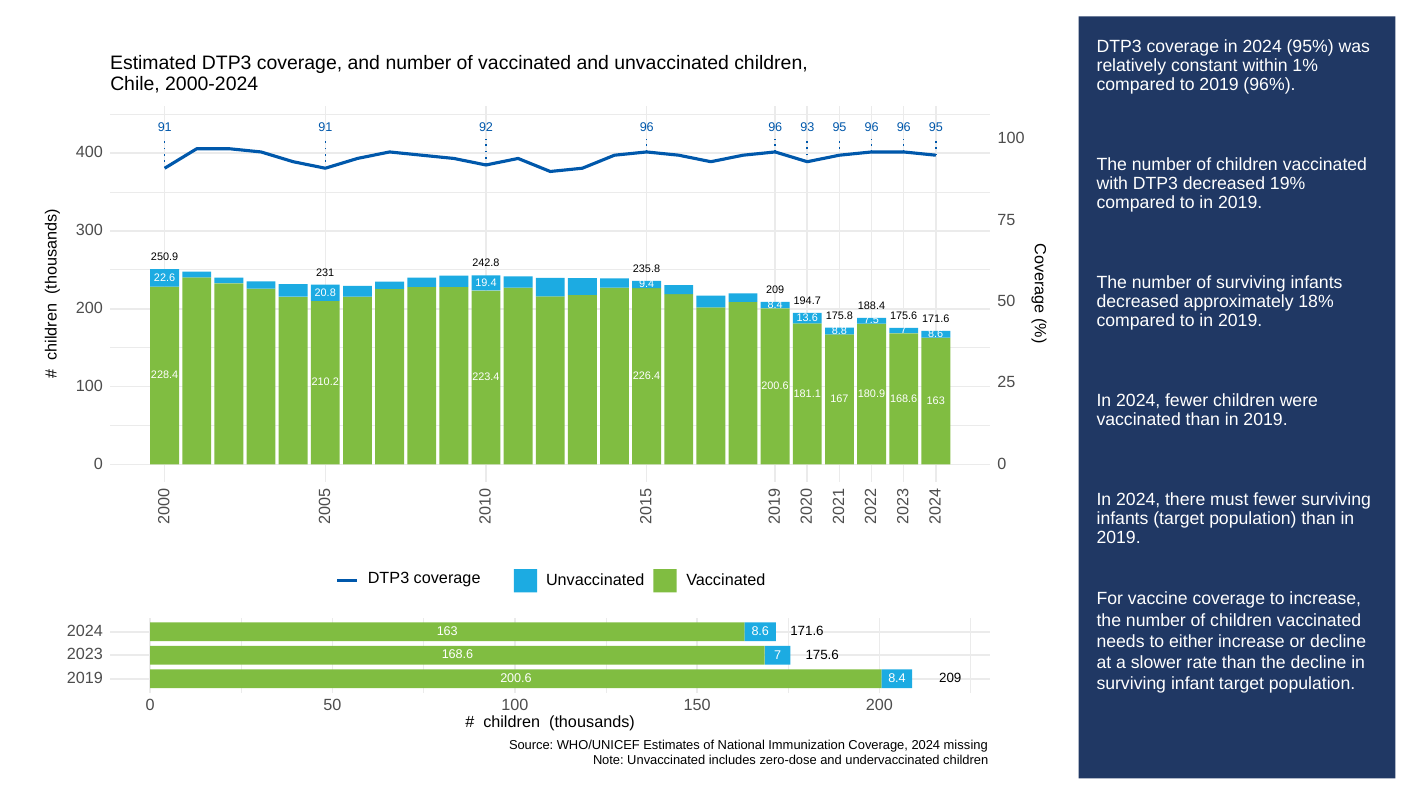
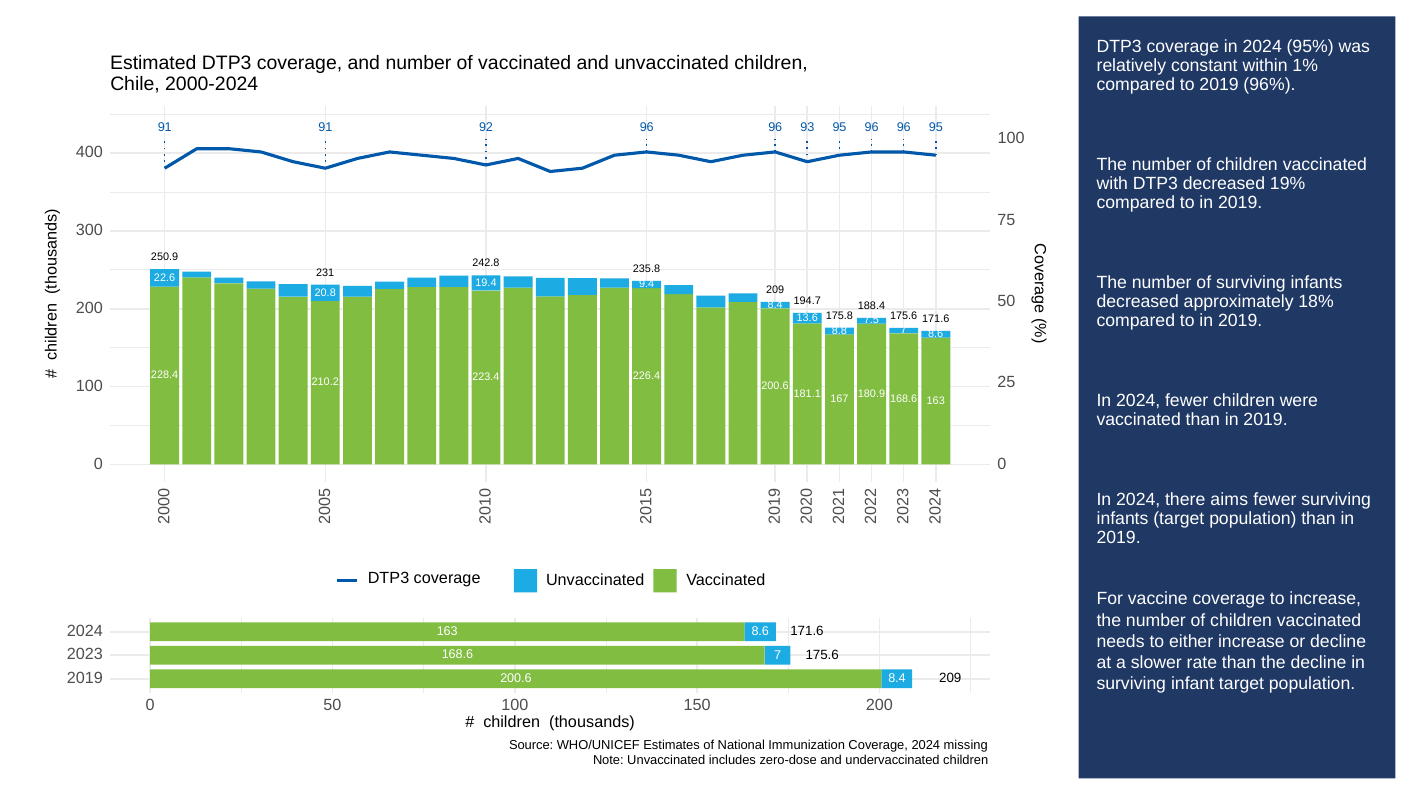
must: must -> aims
